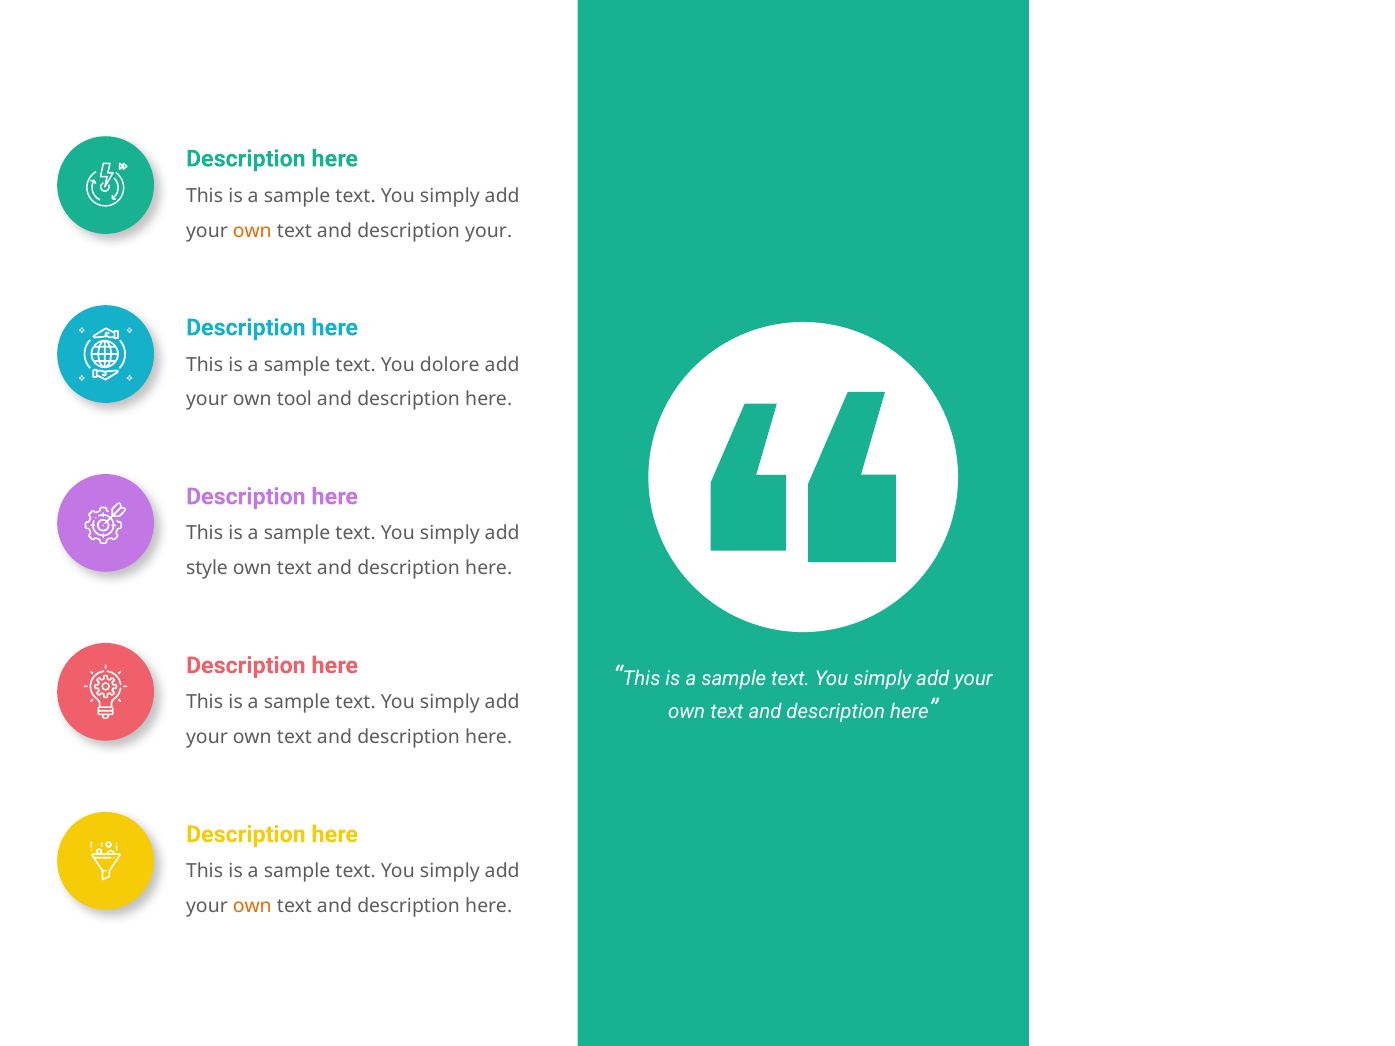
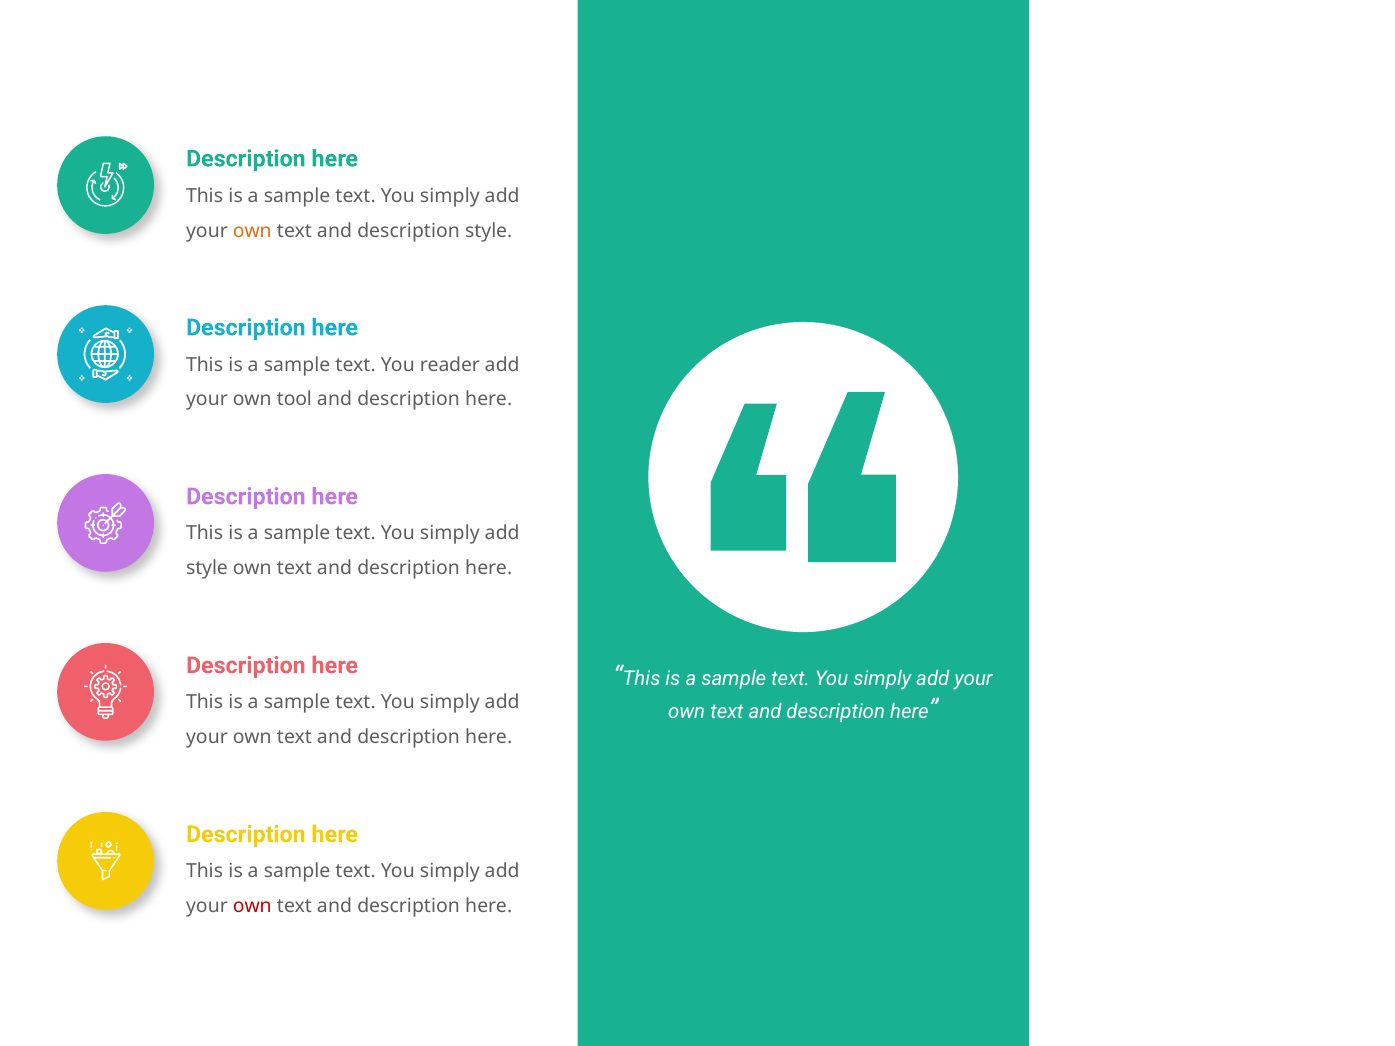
description your: your -> style
dolore: dolore -> reader
own at (252, 907) colour: orange -> red
